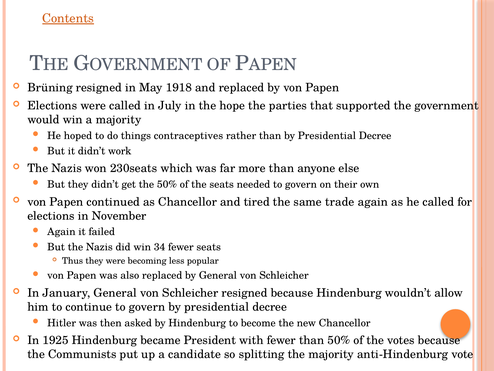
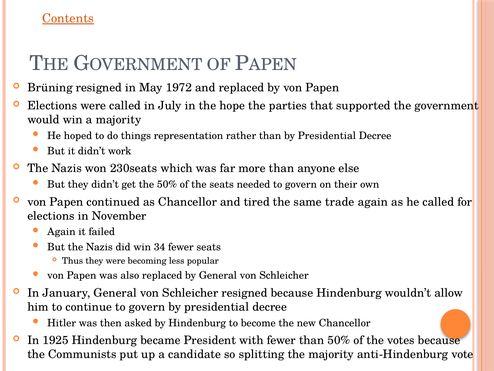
1918: 1918 -> 1972
contraceptives: contraceptives -> representation
